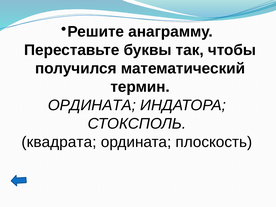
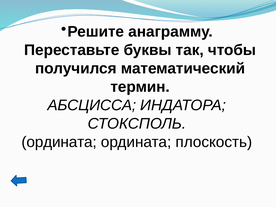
ОРДИНАТА at (92, 105): ОРДИНАТА -> АБСЦИССА
квадрата at (59, 142): квадрата -> ордината
